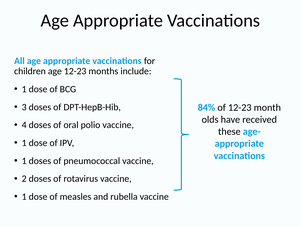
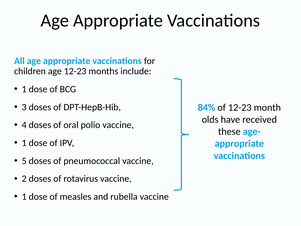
1 at (24, 161): 1 -> 5
